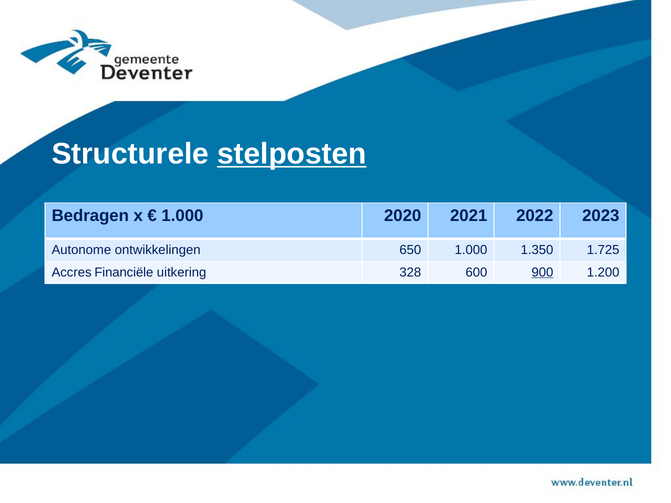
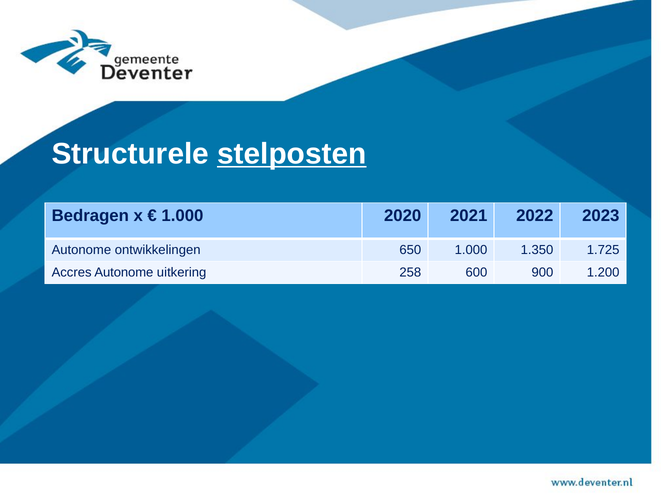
Accres Financiële: Financiële -> Autonome
328: 328 -> 258
900 underline: present -> none
